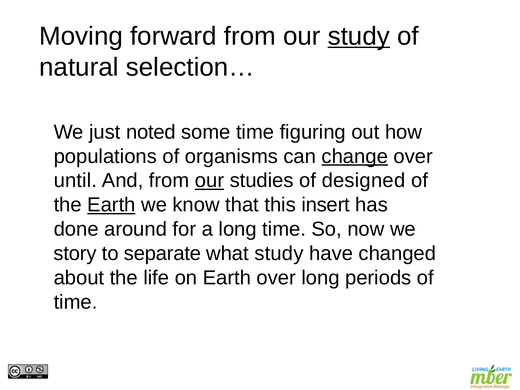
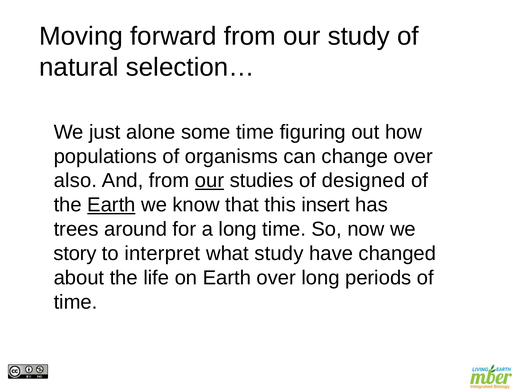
study at (359, 36) underline: present -> none
noted: noted -> alone
change underline: present -> none
until: until -> also
done: done -> trees
separate: separate -> interpret
